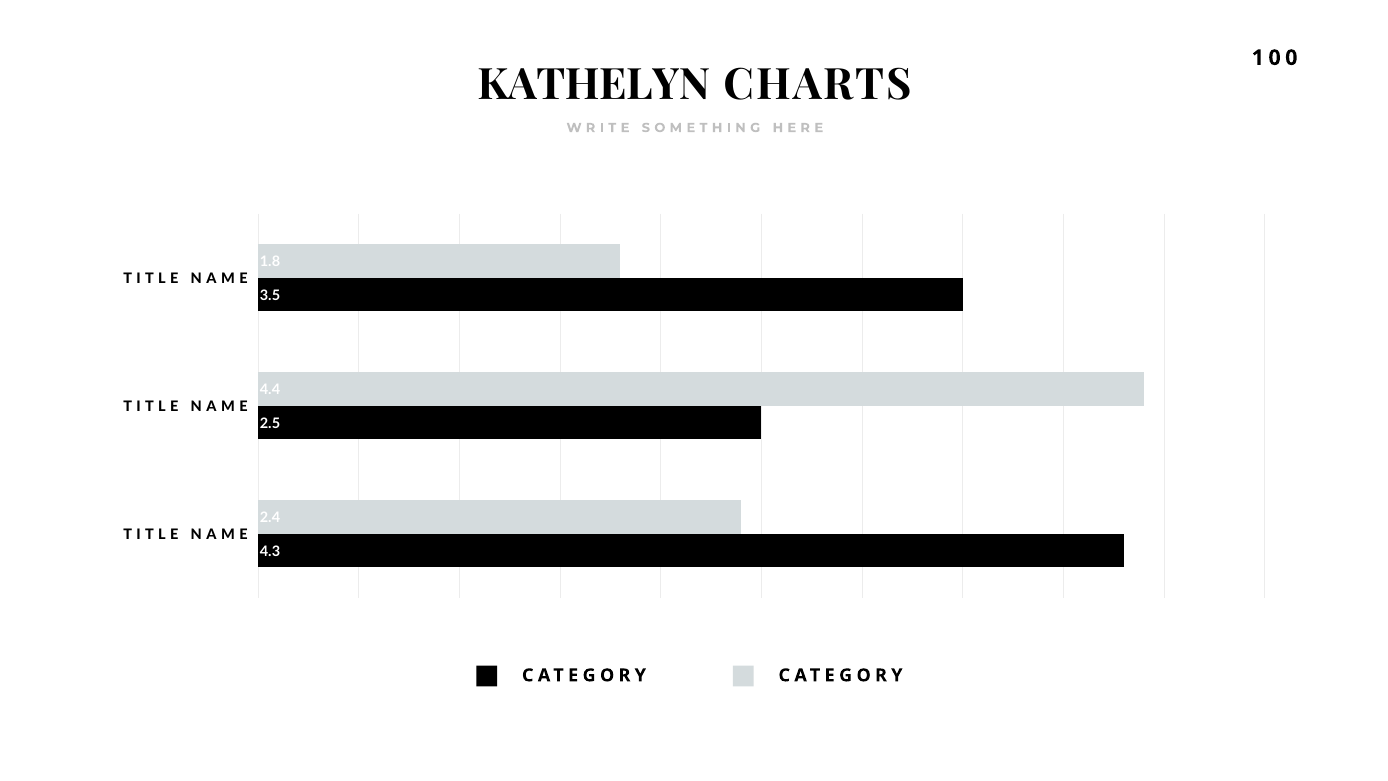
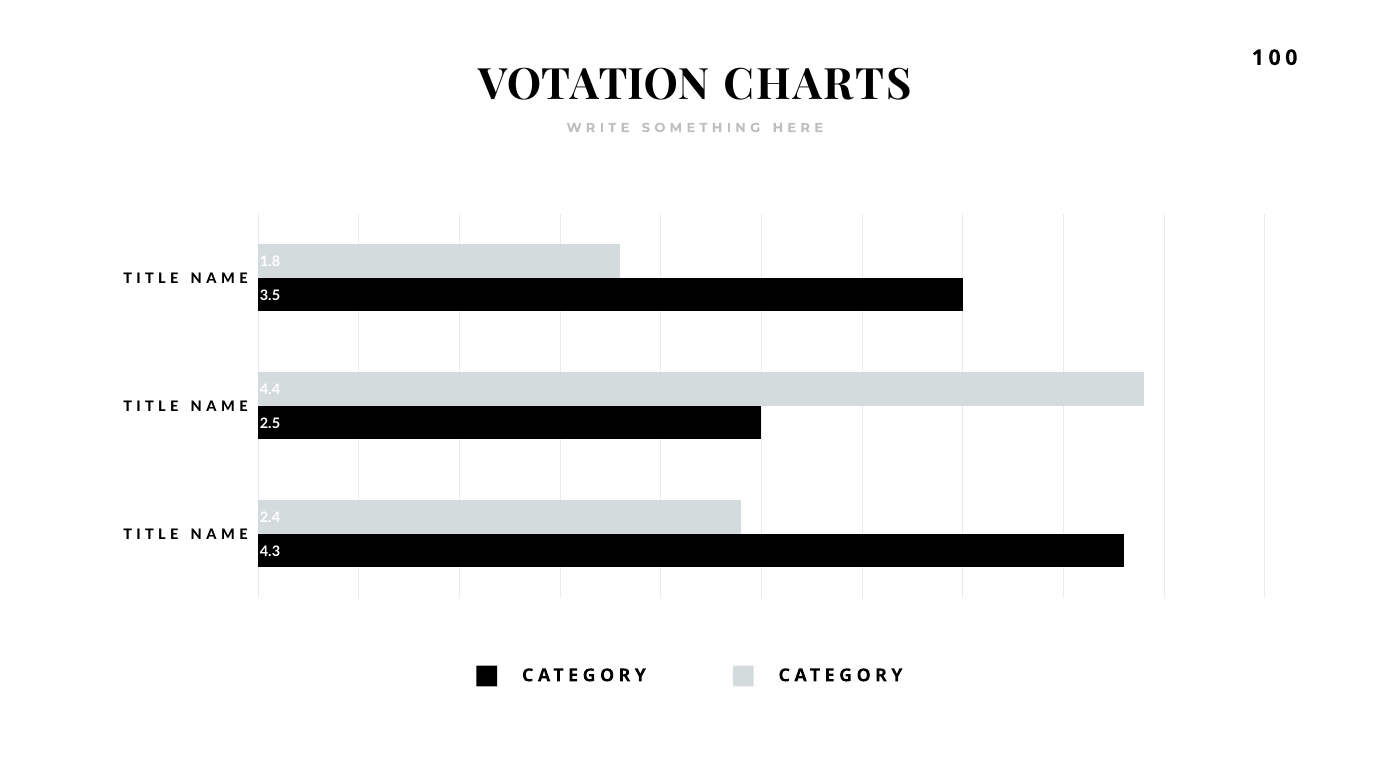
KATHELYN: KATHELYN -> VOTATION
